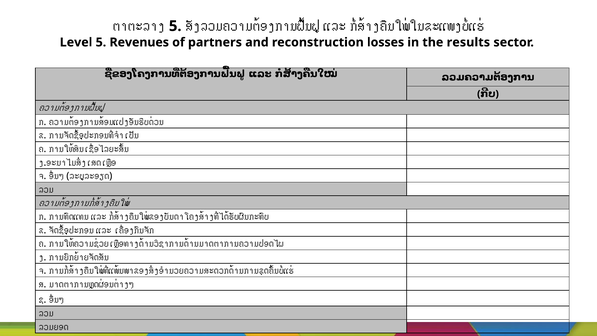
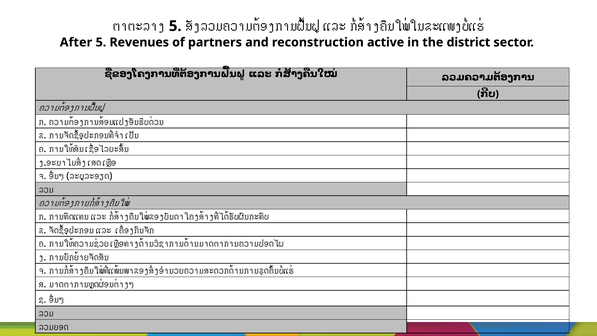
Level: Level -> After
losses: losses -> active
results: results -> district
